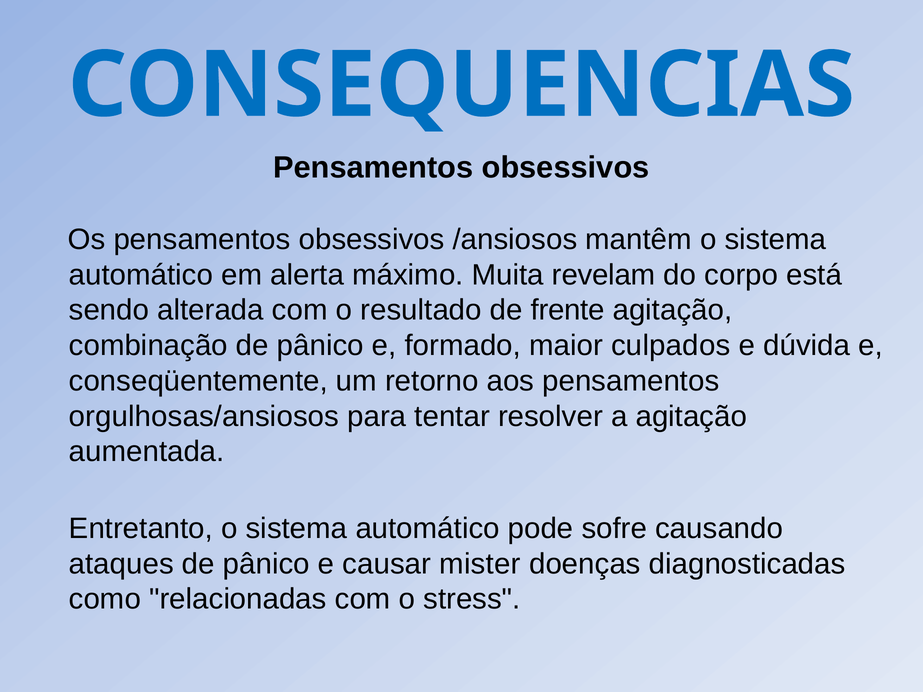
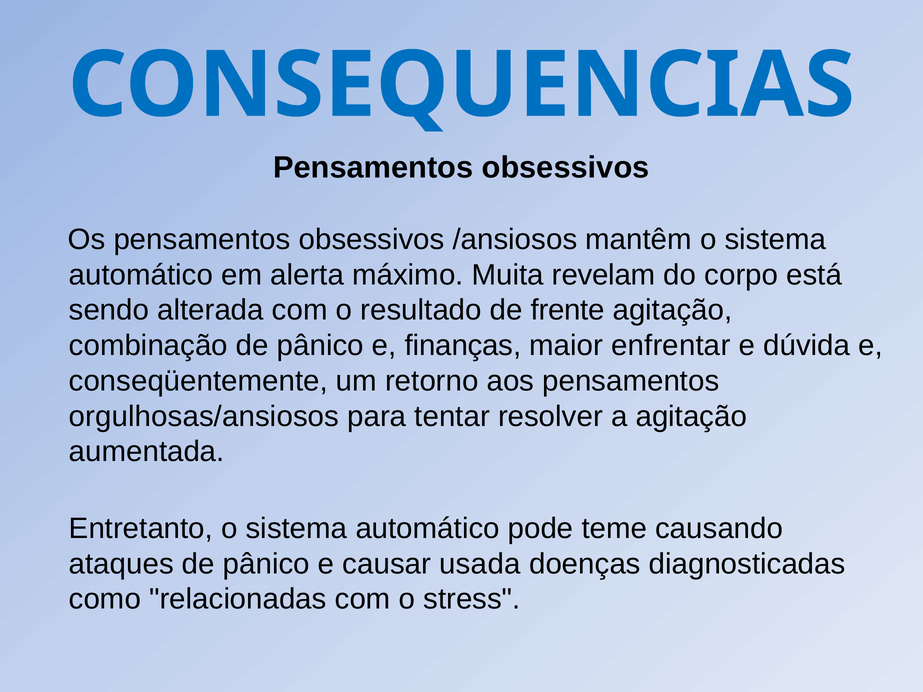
formado: formado -> finanças
culpados: culpados -> enfrentar
sofre: sofre -> teme
mister: mister -> usada
